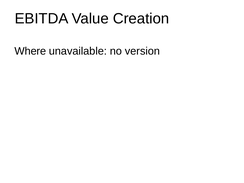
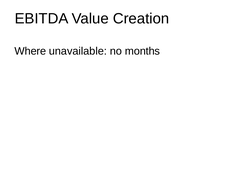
version: version -> months
